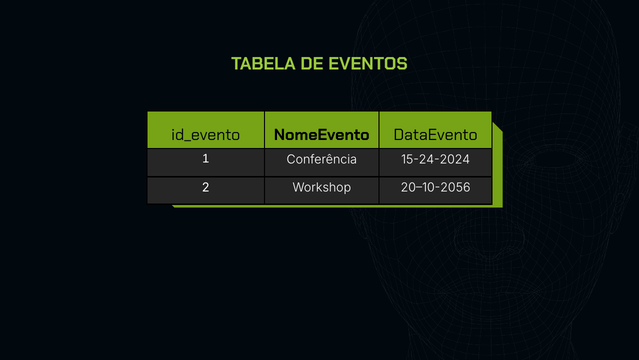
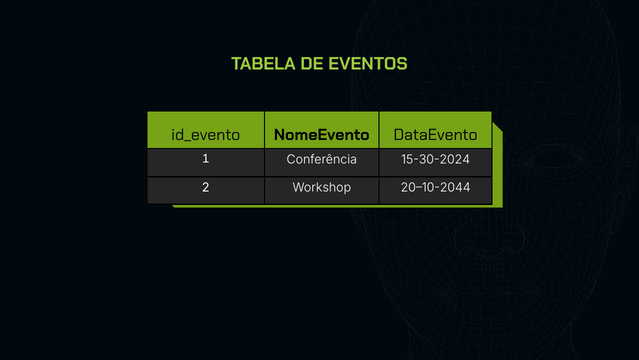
15-24-2024: 15-24-2024 -> 15-30-2024
20–10-2056: 20–10-2056 -> 20–10-2044
